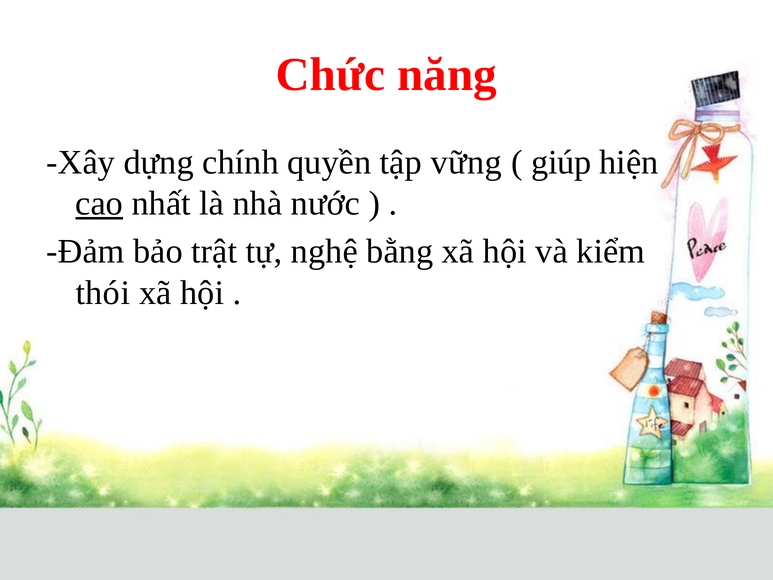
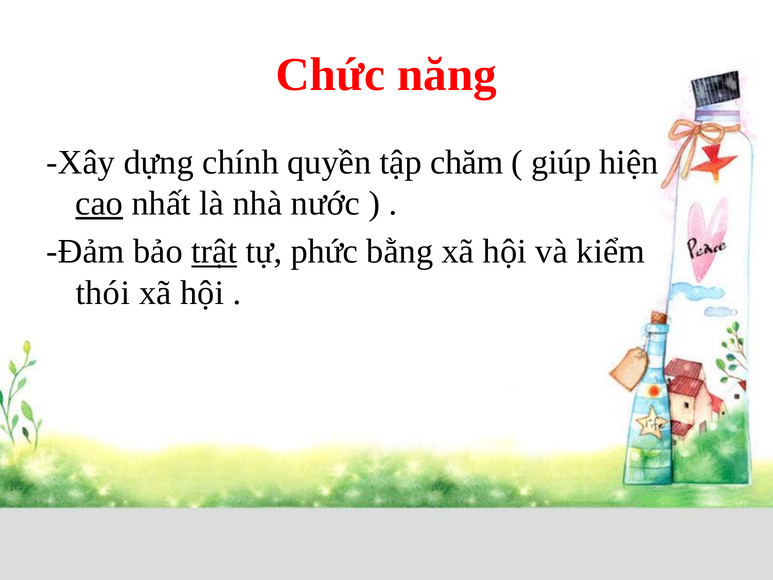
vững: vững -> chăm
trật underline: none -> present
nghệ: nghệ -> phức
